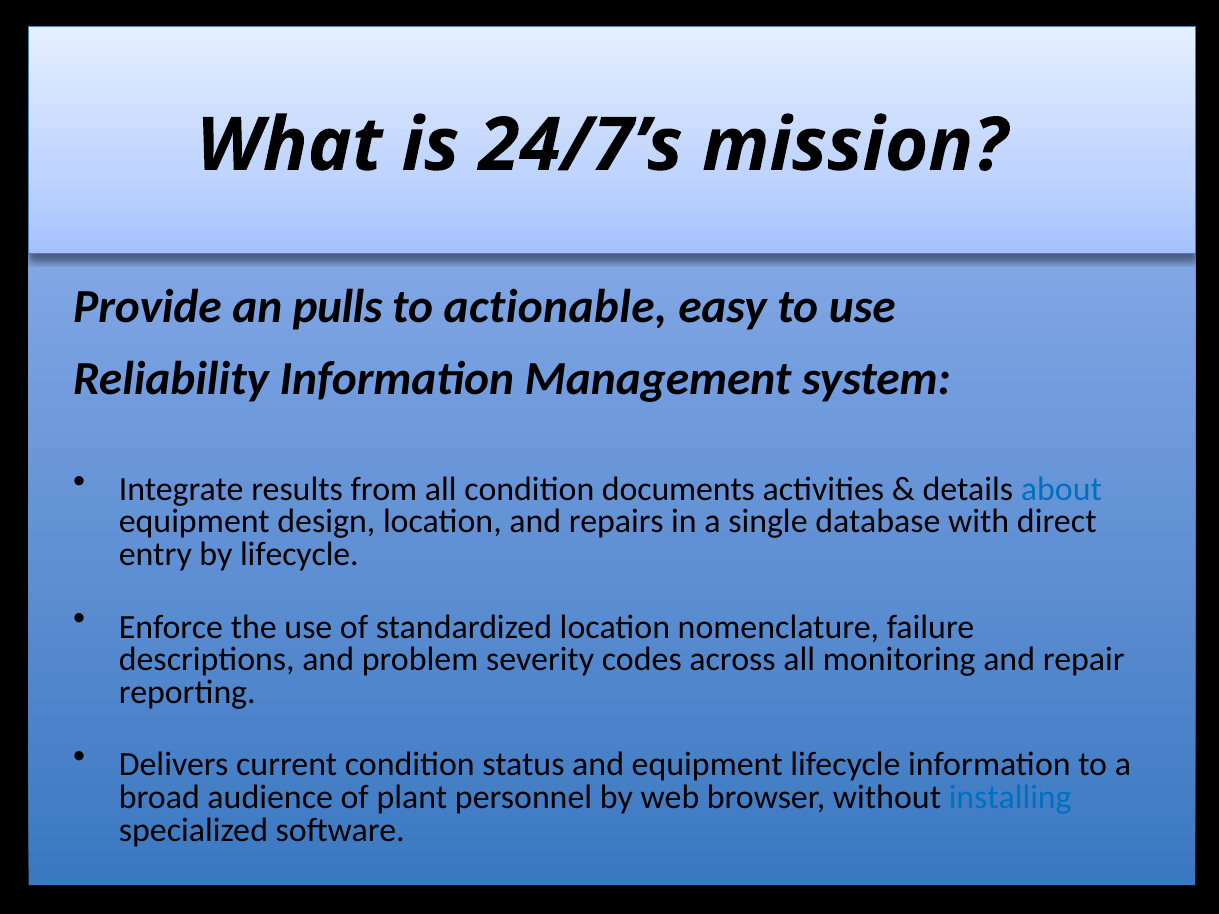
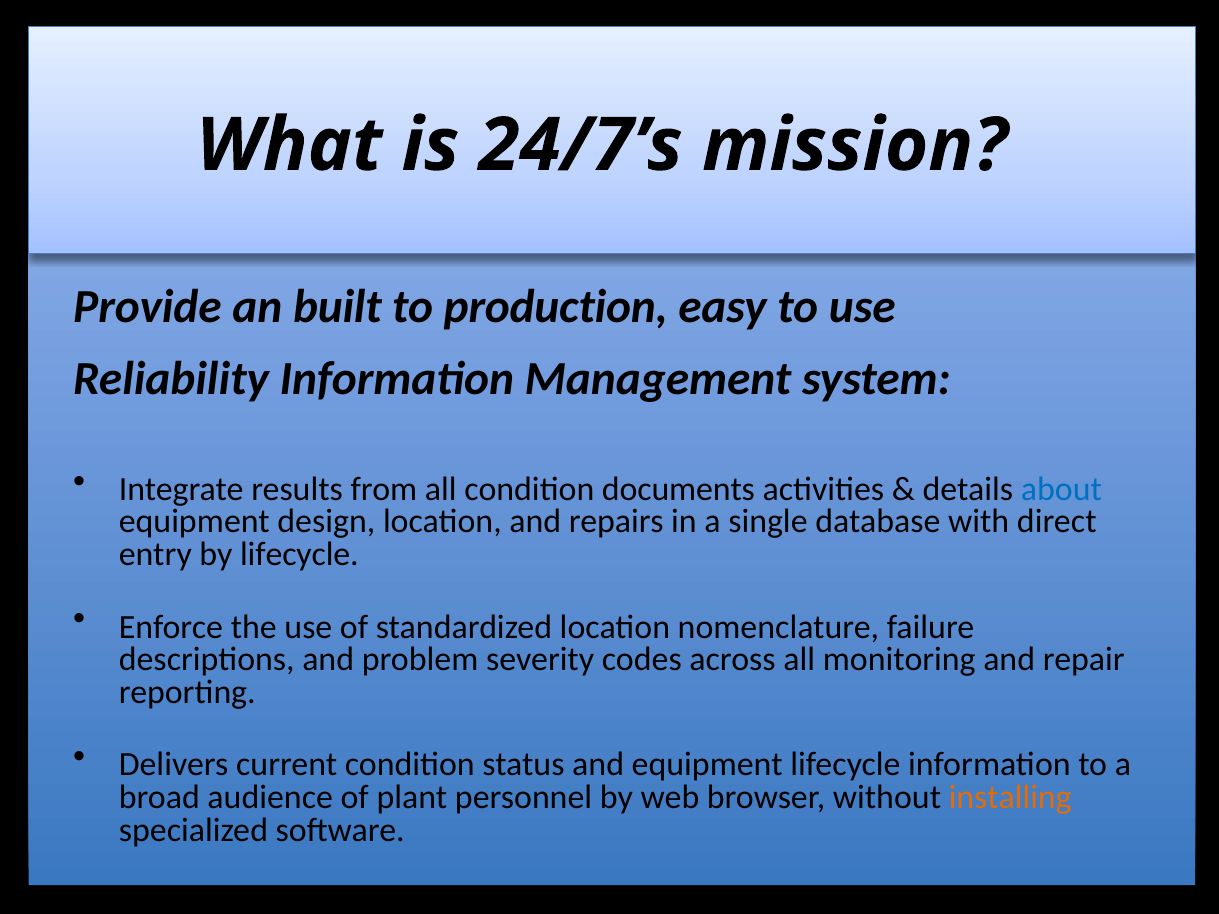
pulls: pulls -> built
actionable: actionable -> production
installing colour: blue -> orange
